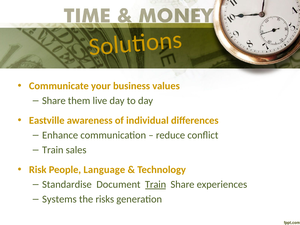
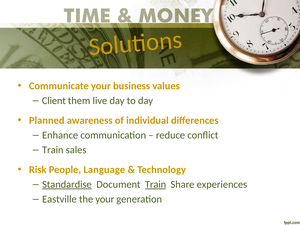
Share at (54, 101): Share -> Client
Eastville: Eastville -> Planned
Standardise underline: none -> present
Systems: Systems -> Eastville
the risks: risks -> your
